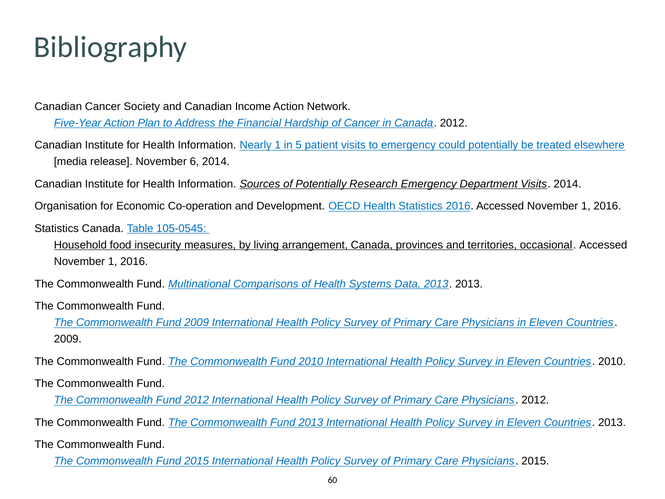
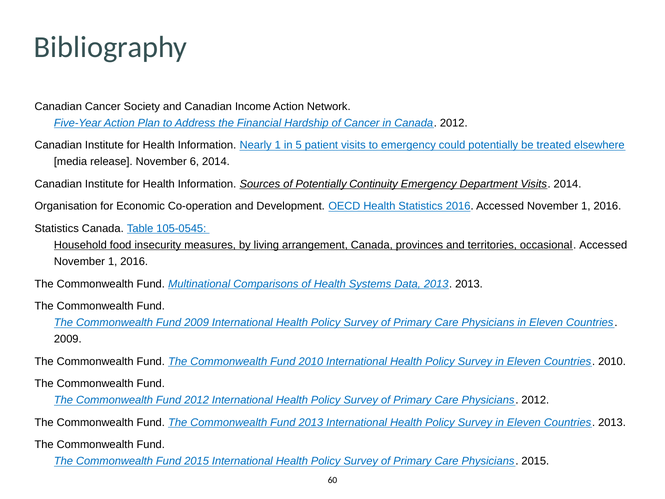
Research: Research -> Continuity
